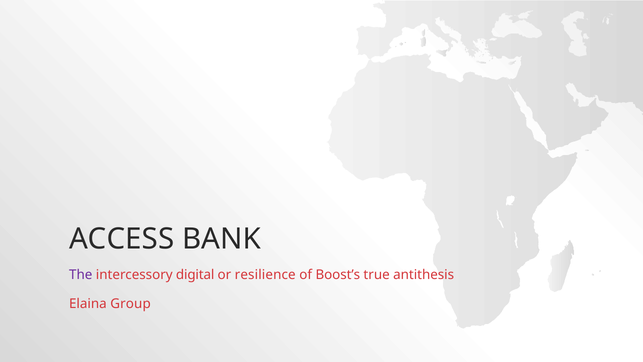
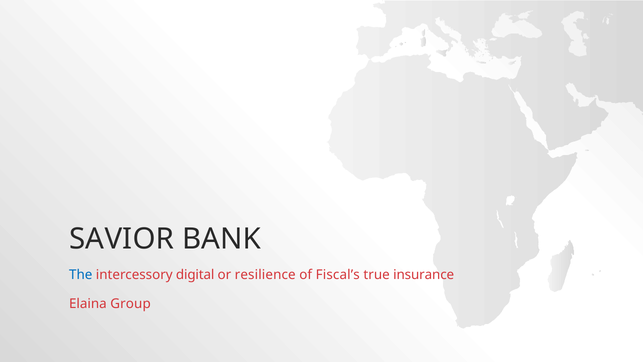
ACCESS: ACCESS -> SAVIOR
The colour: purple -> blue
Boost’s: Boost’s -> Fiscal’s
antithesis: antithesis -> insurance
